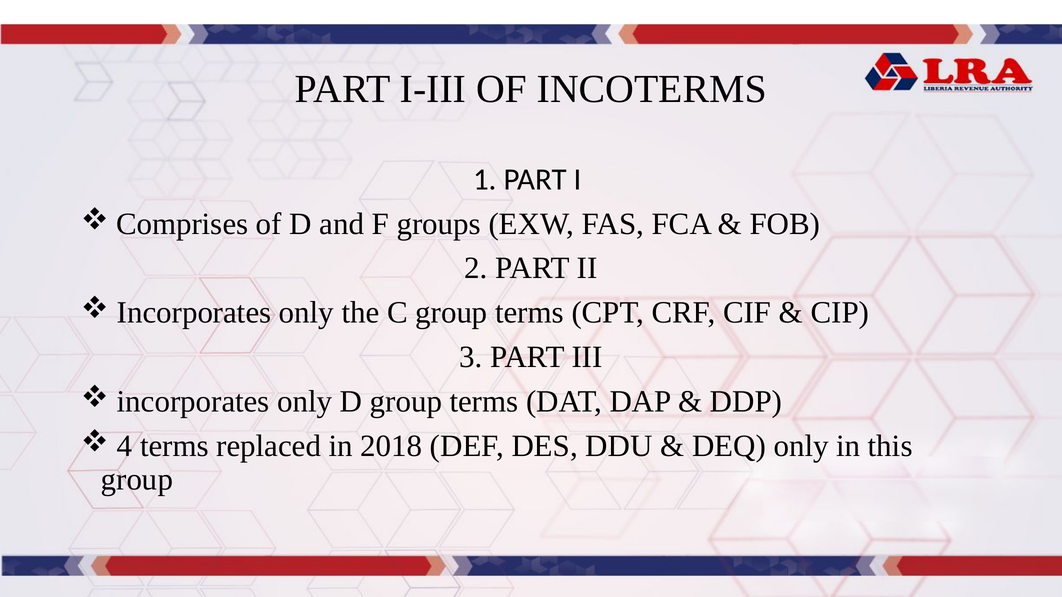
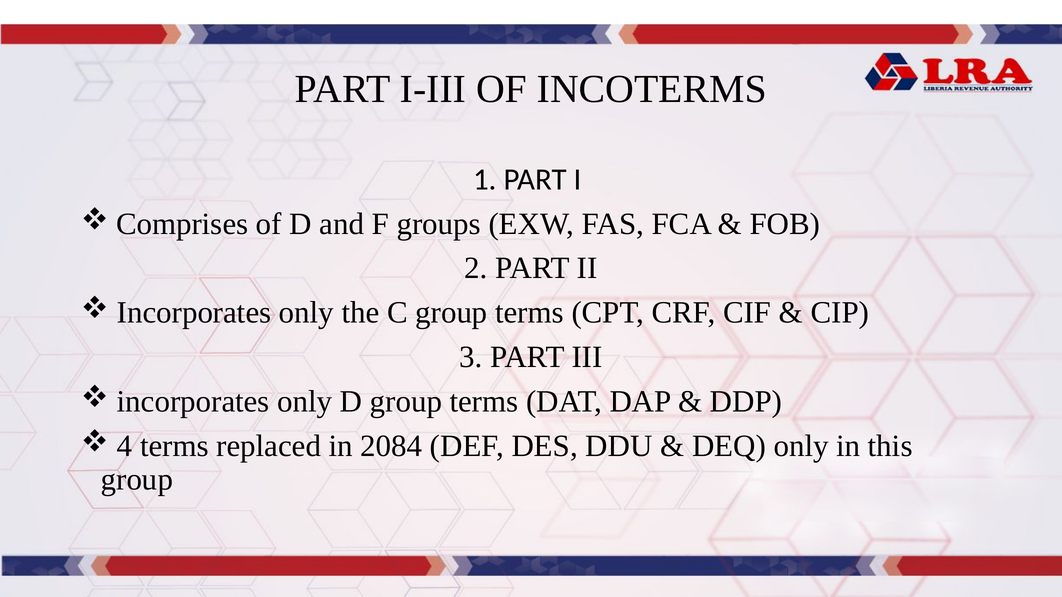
2018: 2018 -> 2084
